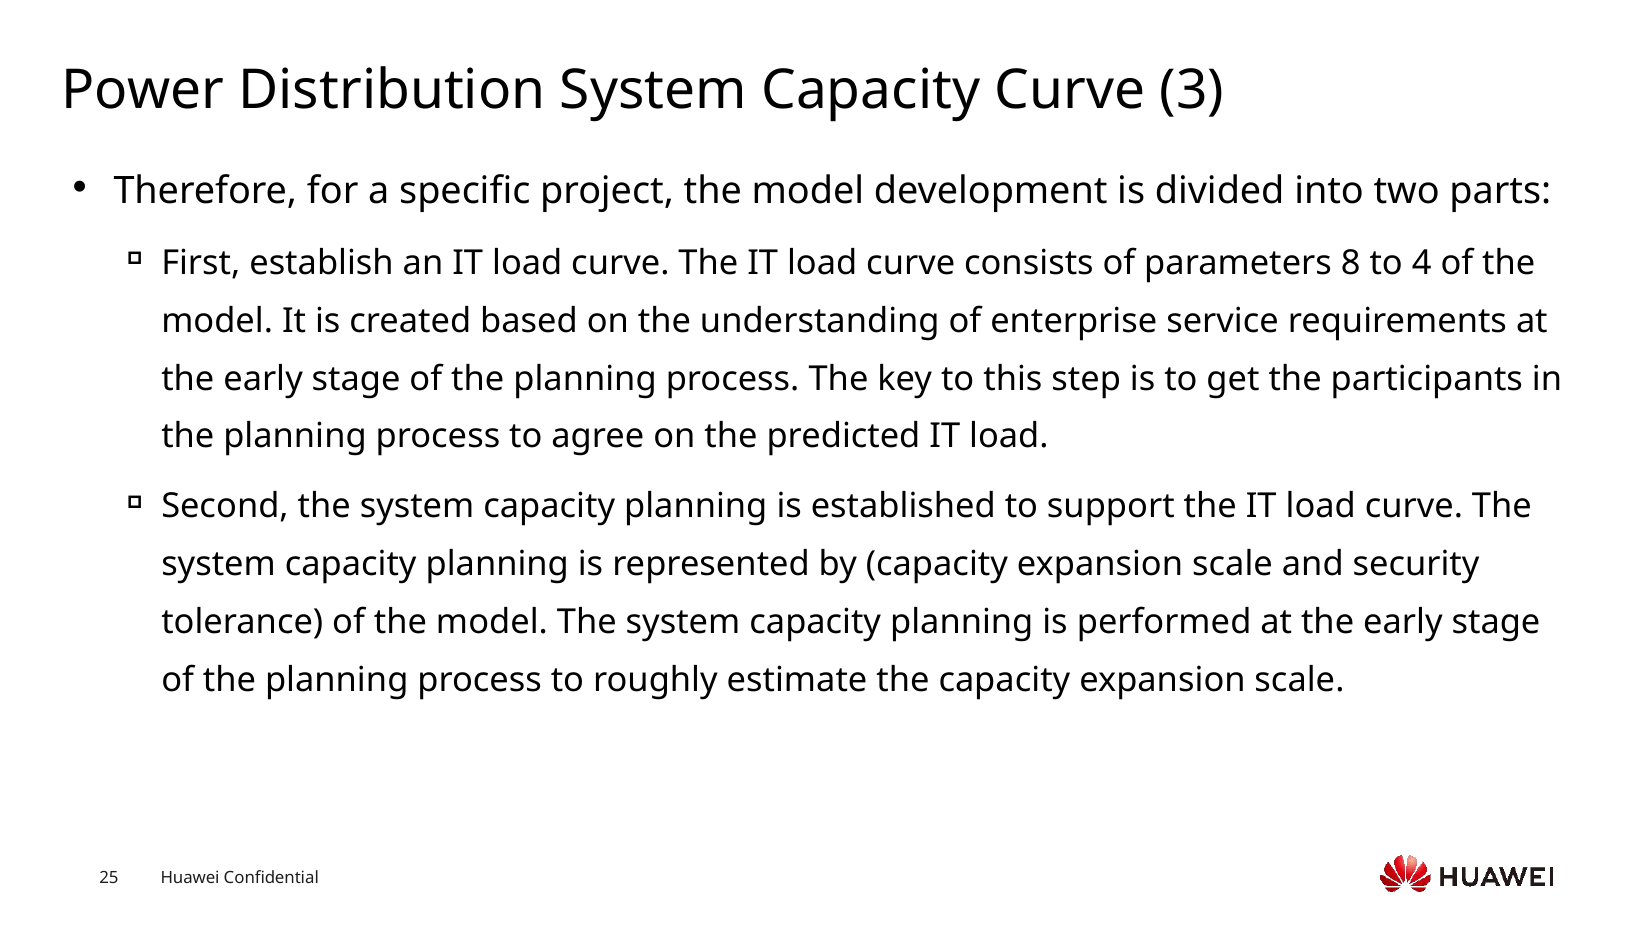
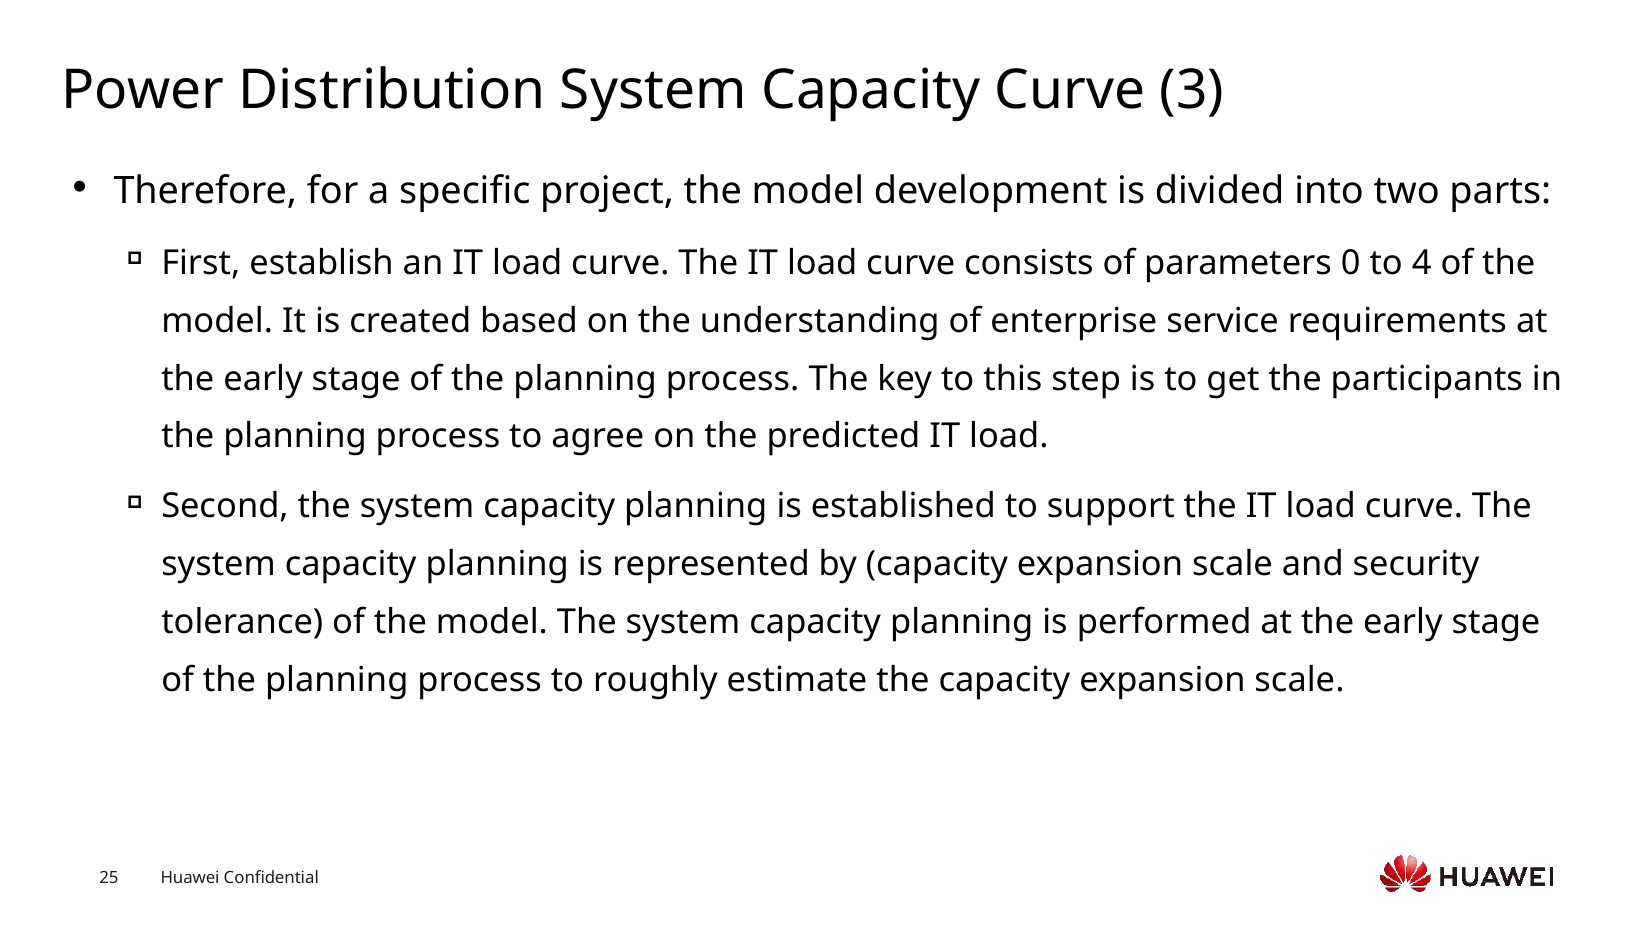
8: 8 -> 0
